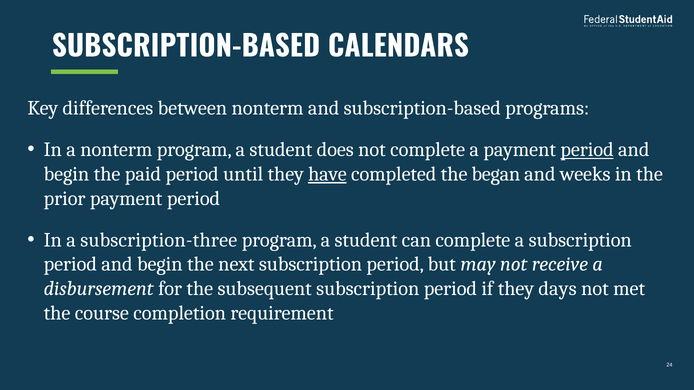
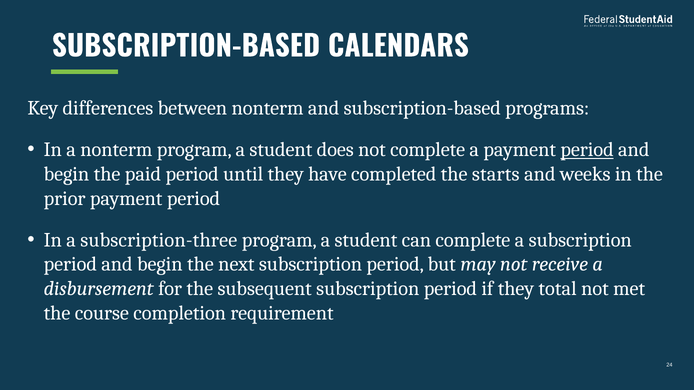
have underline: present -> none
began: began -> starts
days: days -> total
